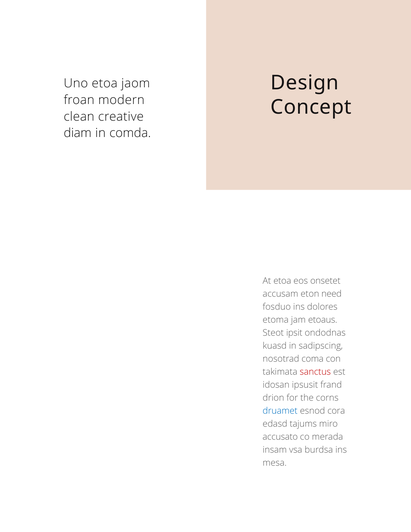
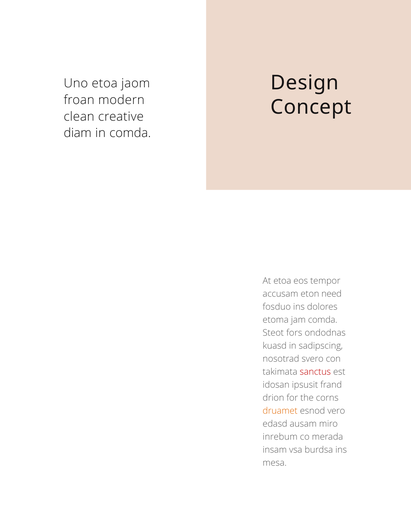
onsetet: onsetet -> tempor
jam etoaus: etoaus -> comda
ipsit: ipsit -> fors
coma: coma -> svero
druamet colour: blue -> orange
cora: cora -> vero
tajums: tajums -> ausam
accusato: accusato -> inrebum
